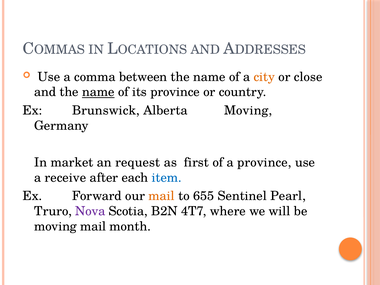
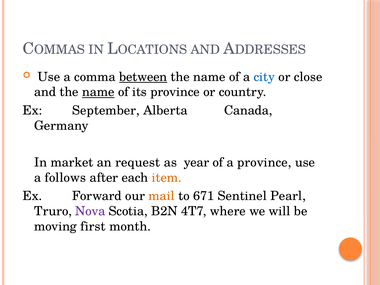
between underline: none -> present
city colour: orange -> blue
Brunswick: Brunswick -> September
Alberta Moving: Moving -> Canada
first: first -> year
receive: receive -> follows
item colour: blue -> orange
655: 655 -> 671
moving mail: mail -> first
